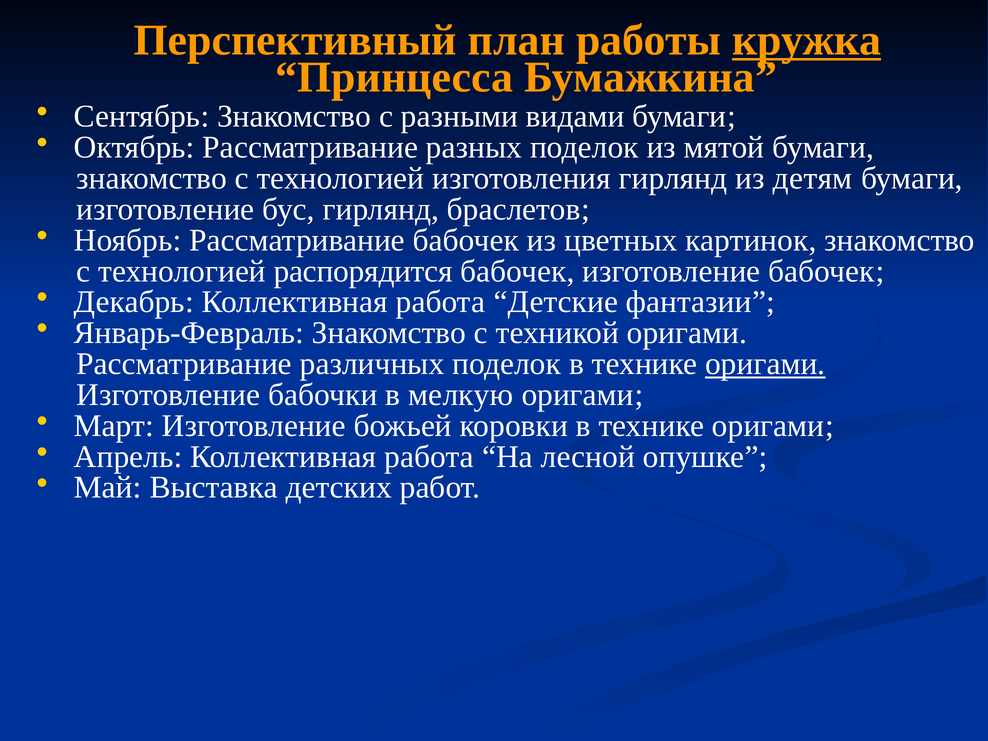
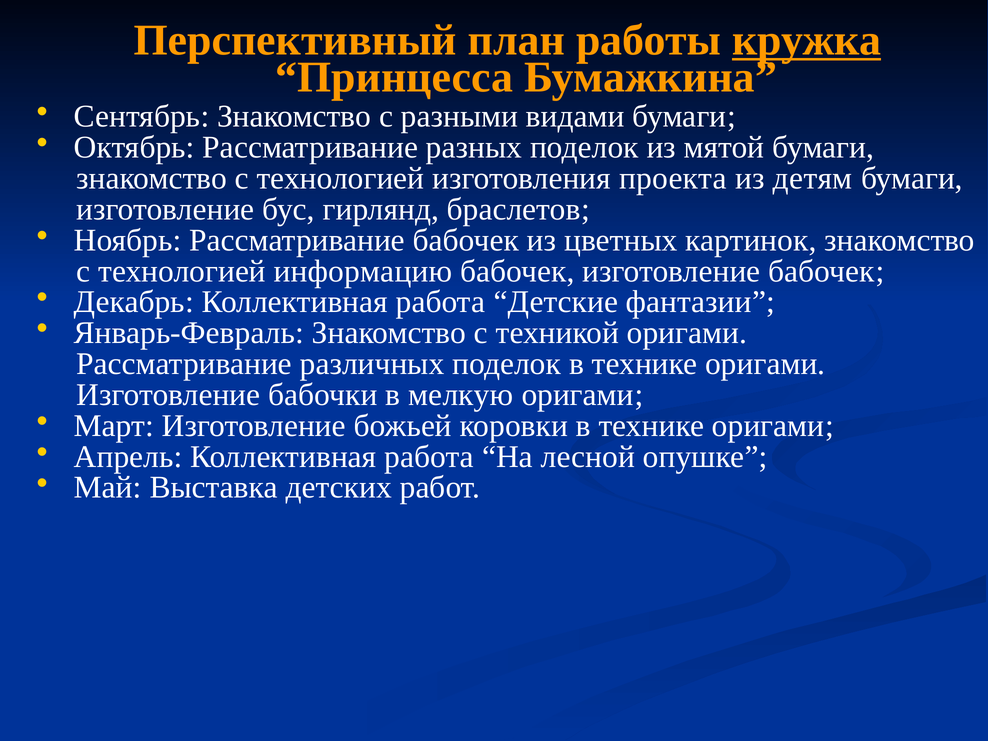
изготовления гирлянд: гирлянд -> проекта
распорядится: распорядится -> информацию
оригами at (765, 364) underline: present -> none
